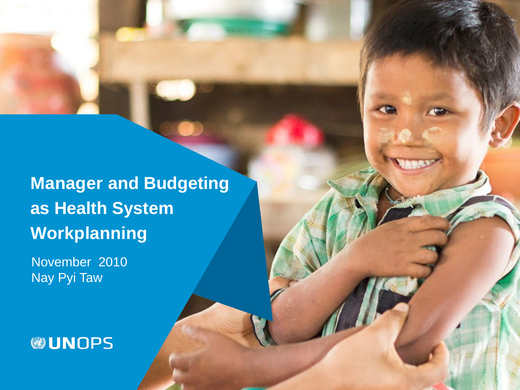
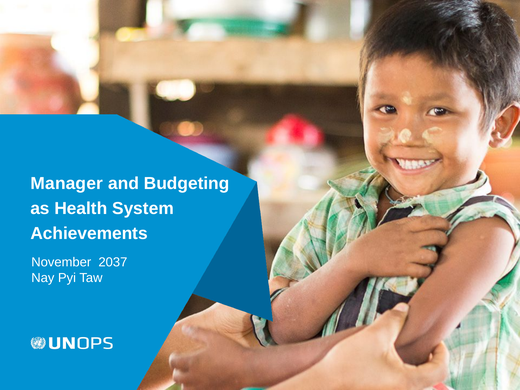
Workplanning: Workplanning -> Achievements
2010: 2010 -> 2037
